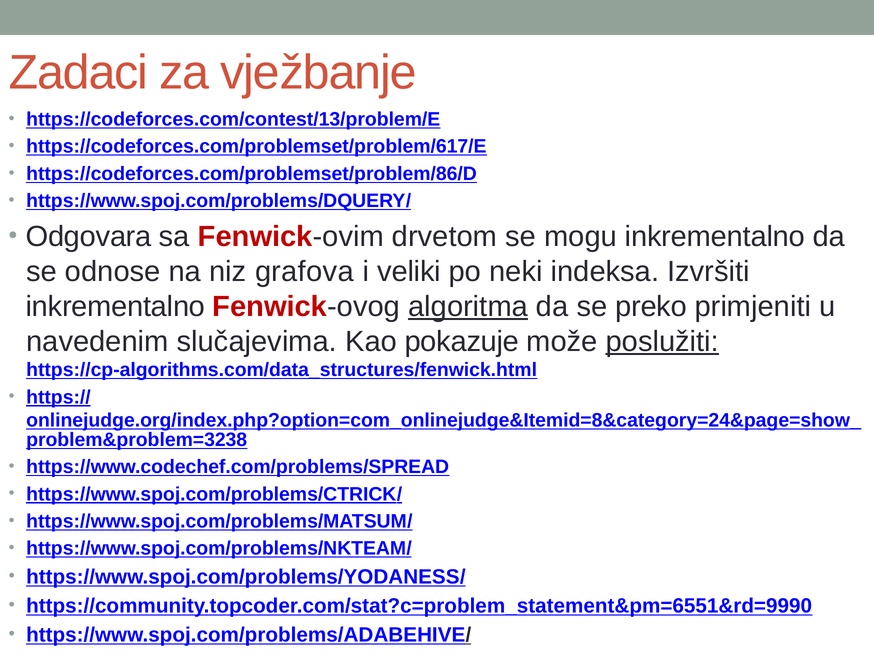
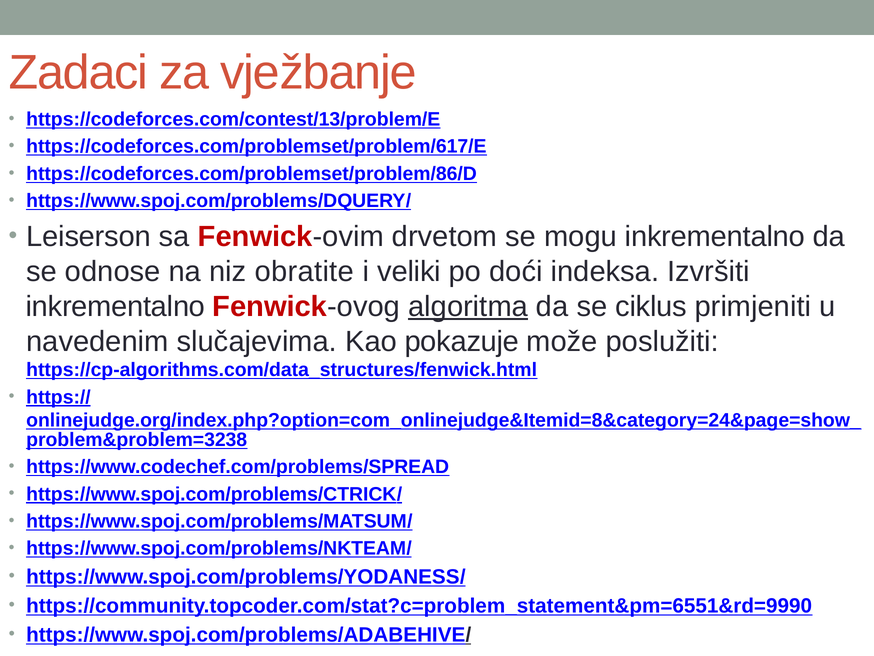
Odgovara: Odgovara -> Leiserson
grafova: grafova -> obratite
neki: neki -> doći
preko: preko -> ciklus
poslužiti underline: present -> none
